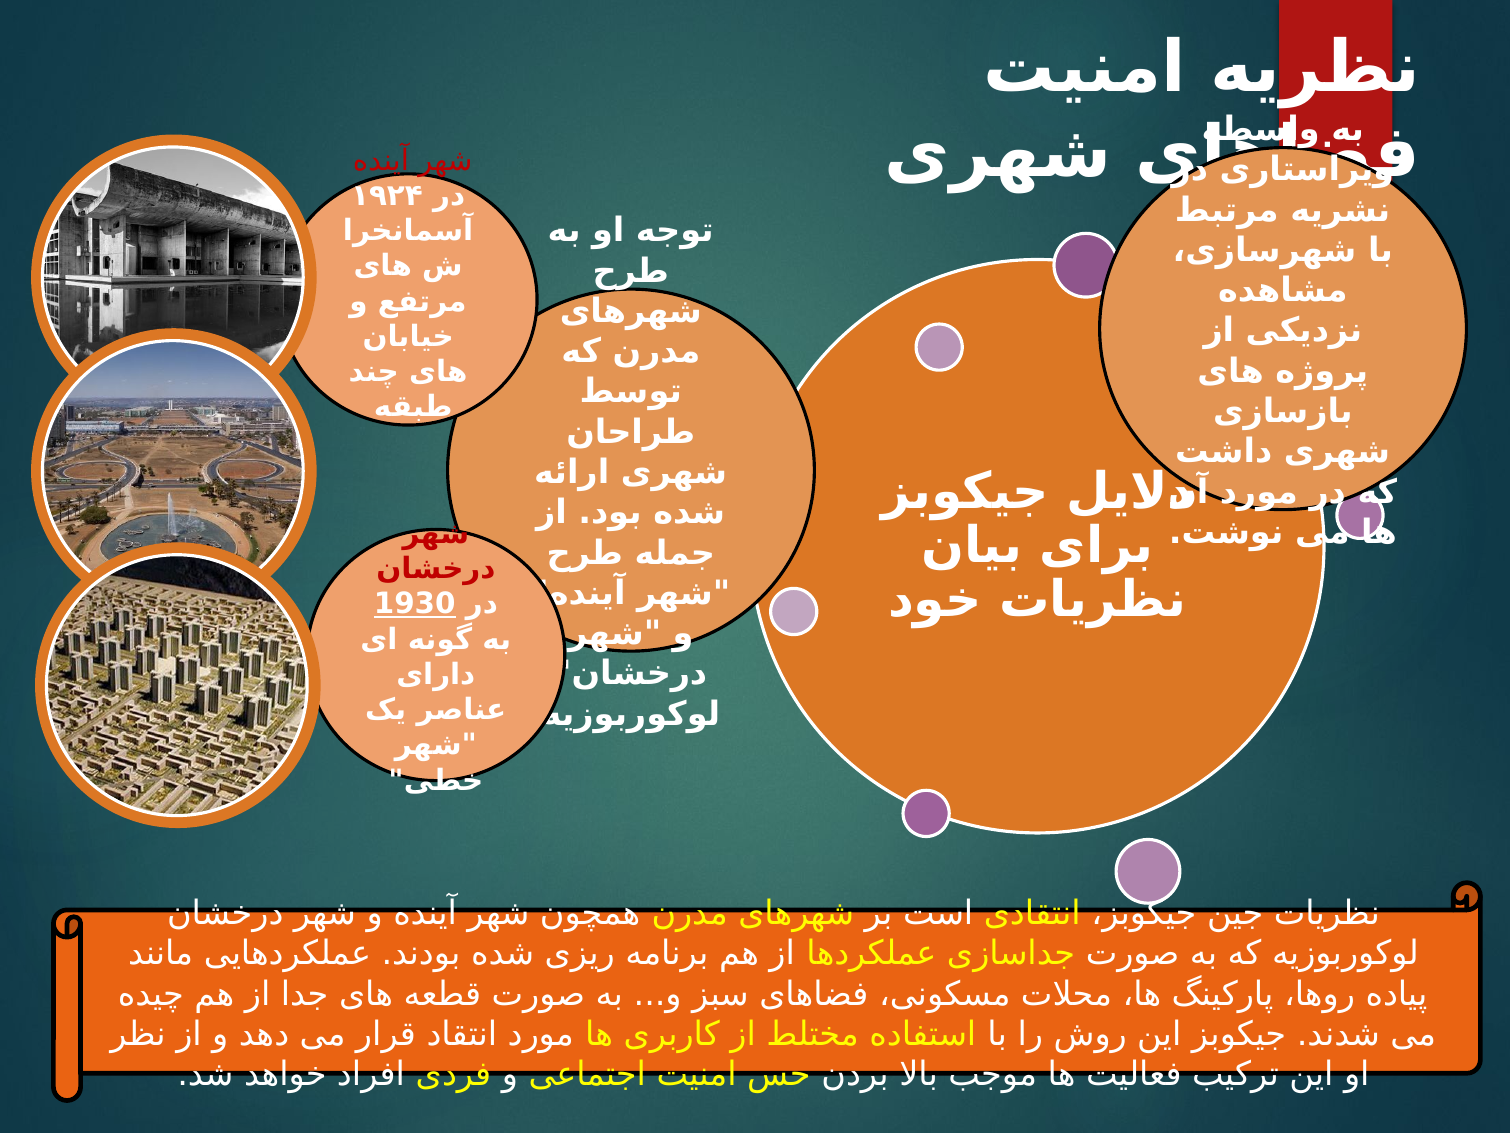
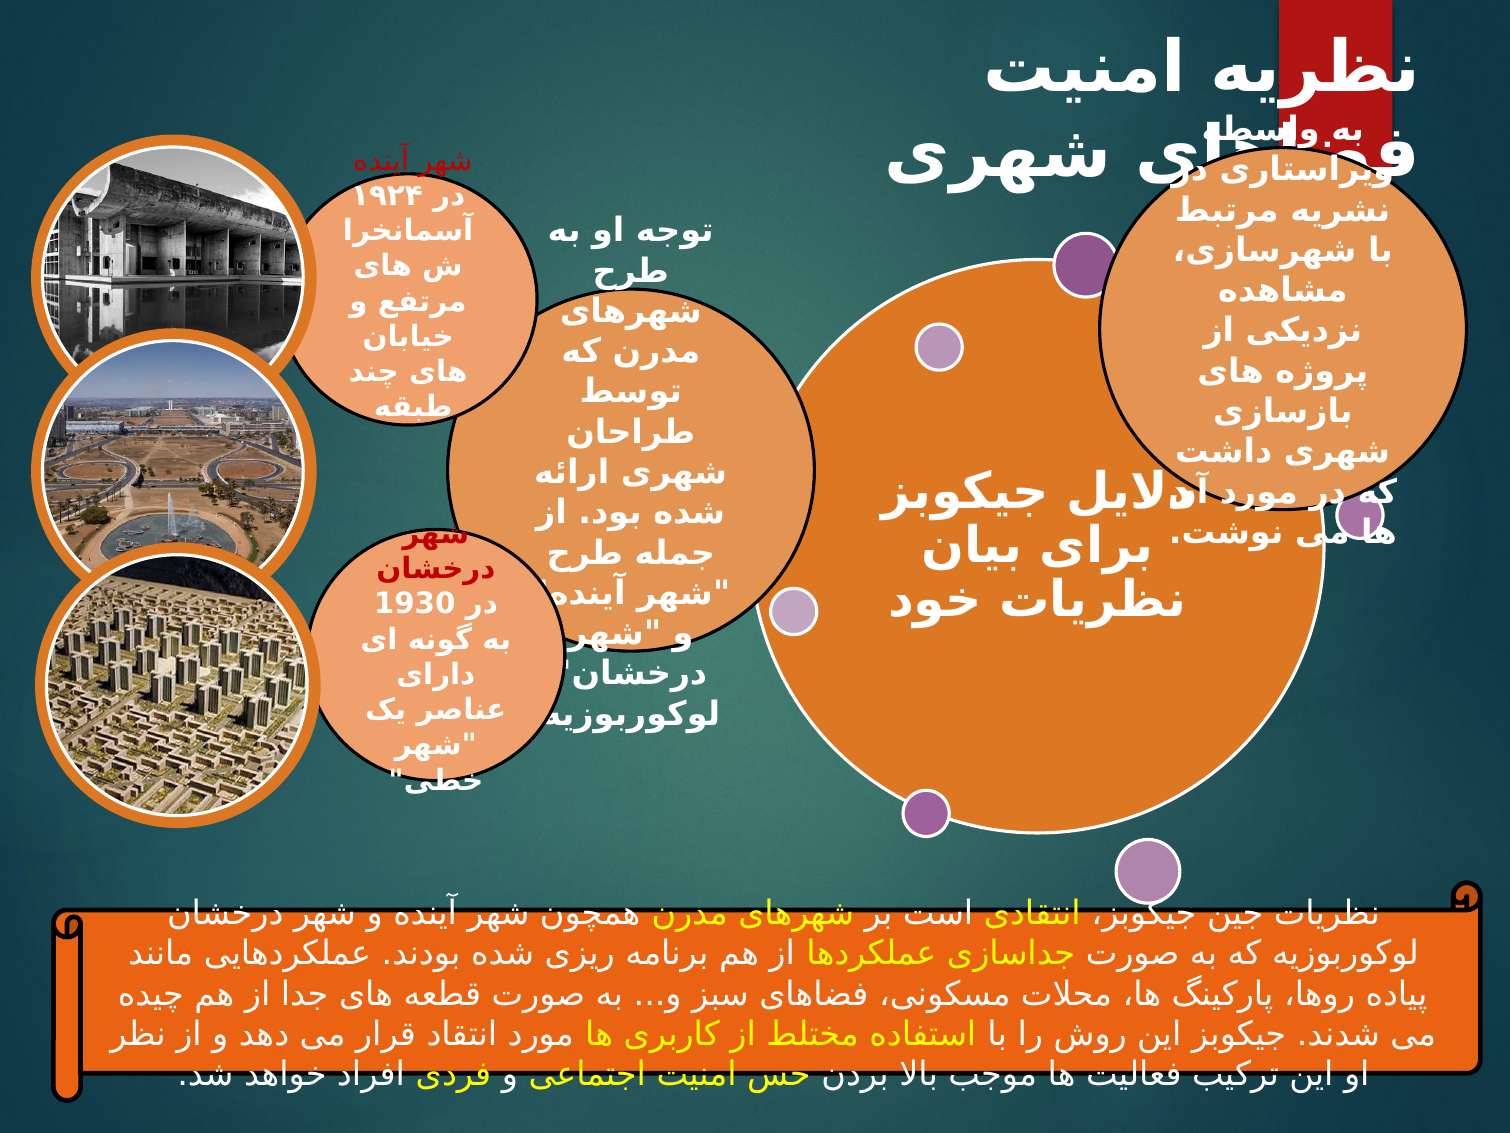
1930 underline: present -> none
